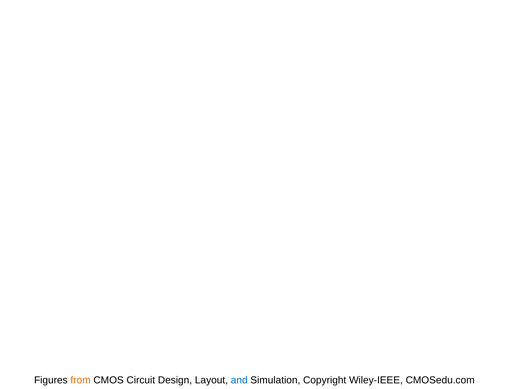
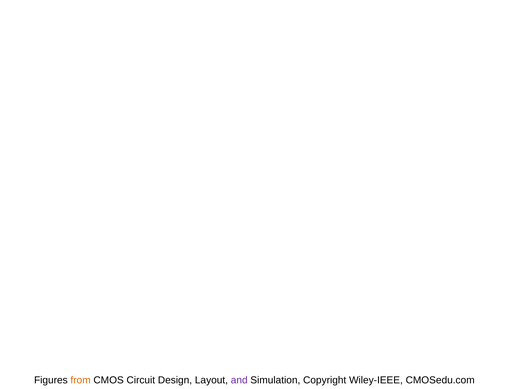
and colour: blue -> purple
